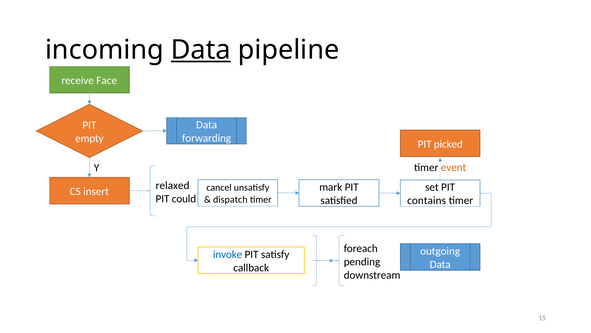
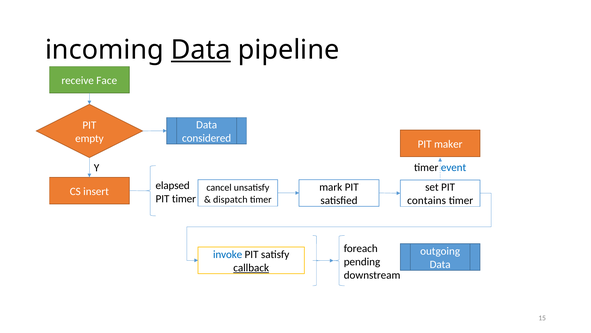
forwarding: forwarding -> considered
picked: picked -> maker
event colour: orange -> blue
relaxed: relaxed -> elapsed
PIT could: could -> timer
callback underline: none -> present
